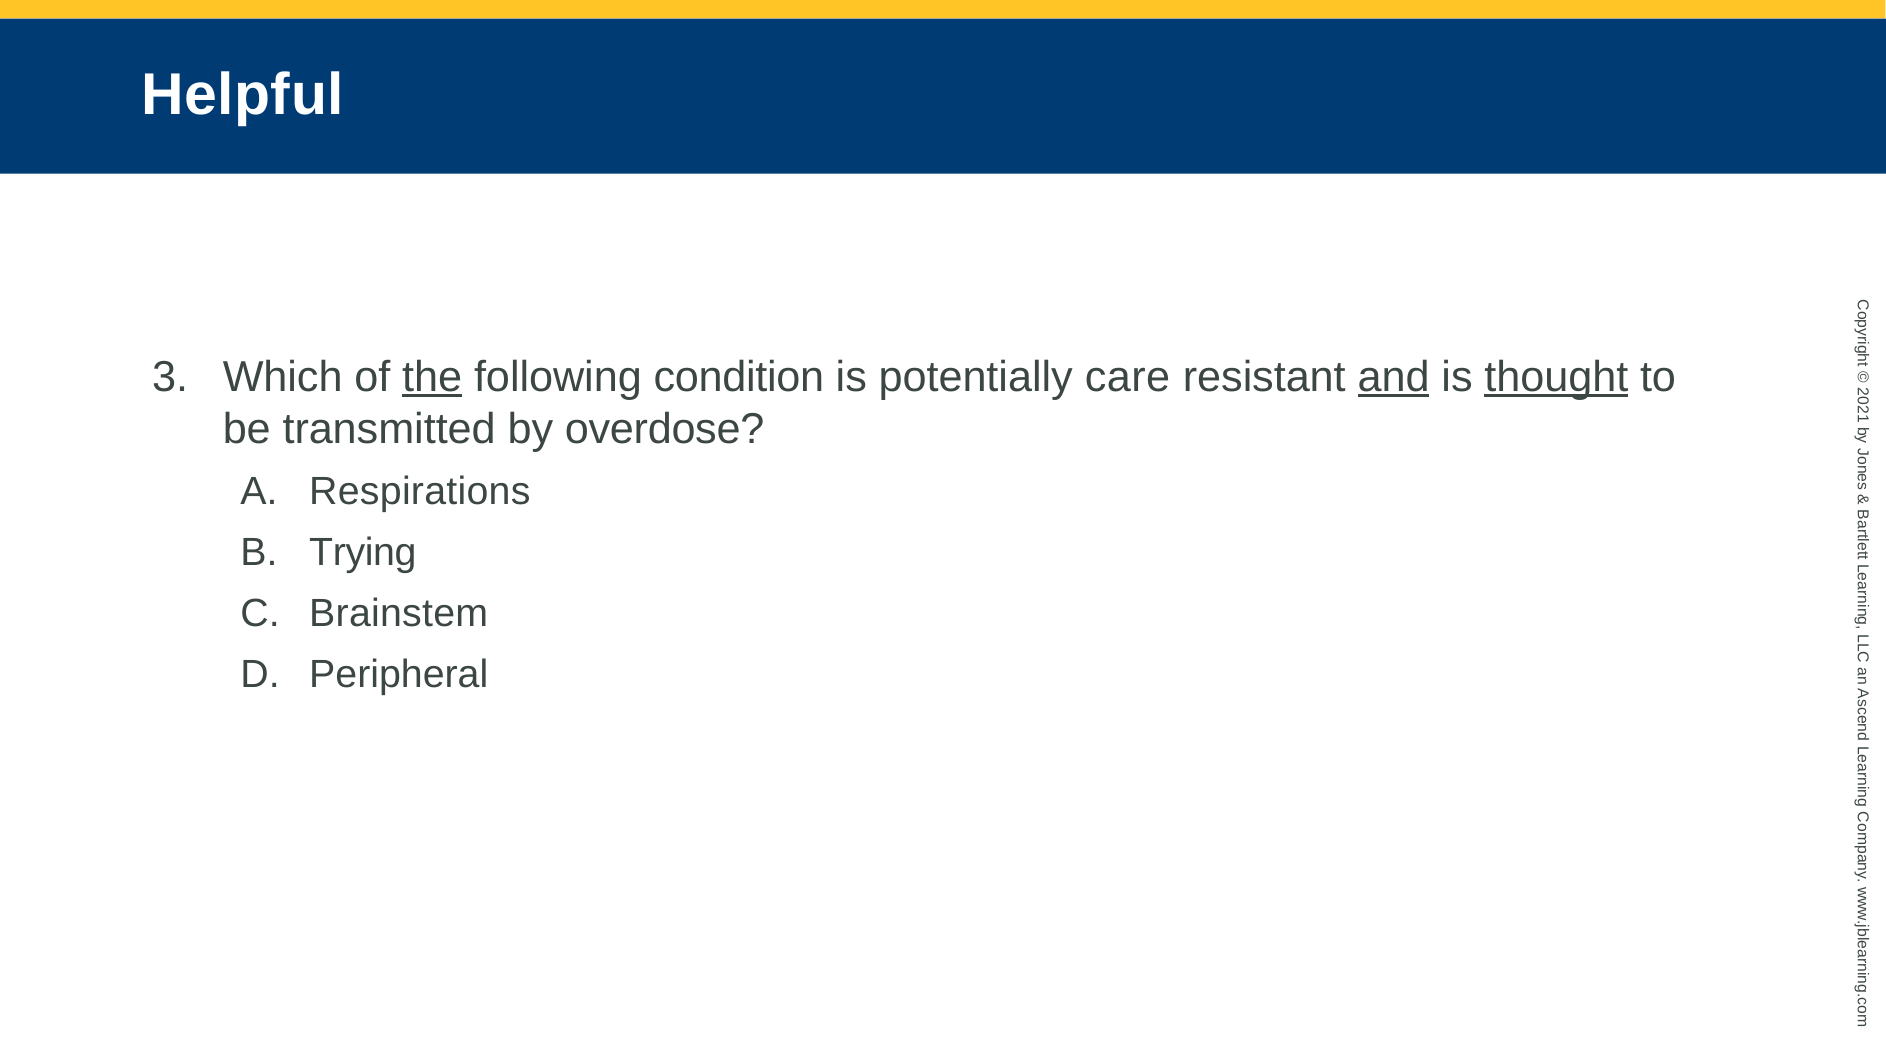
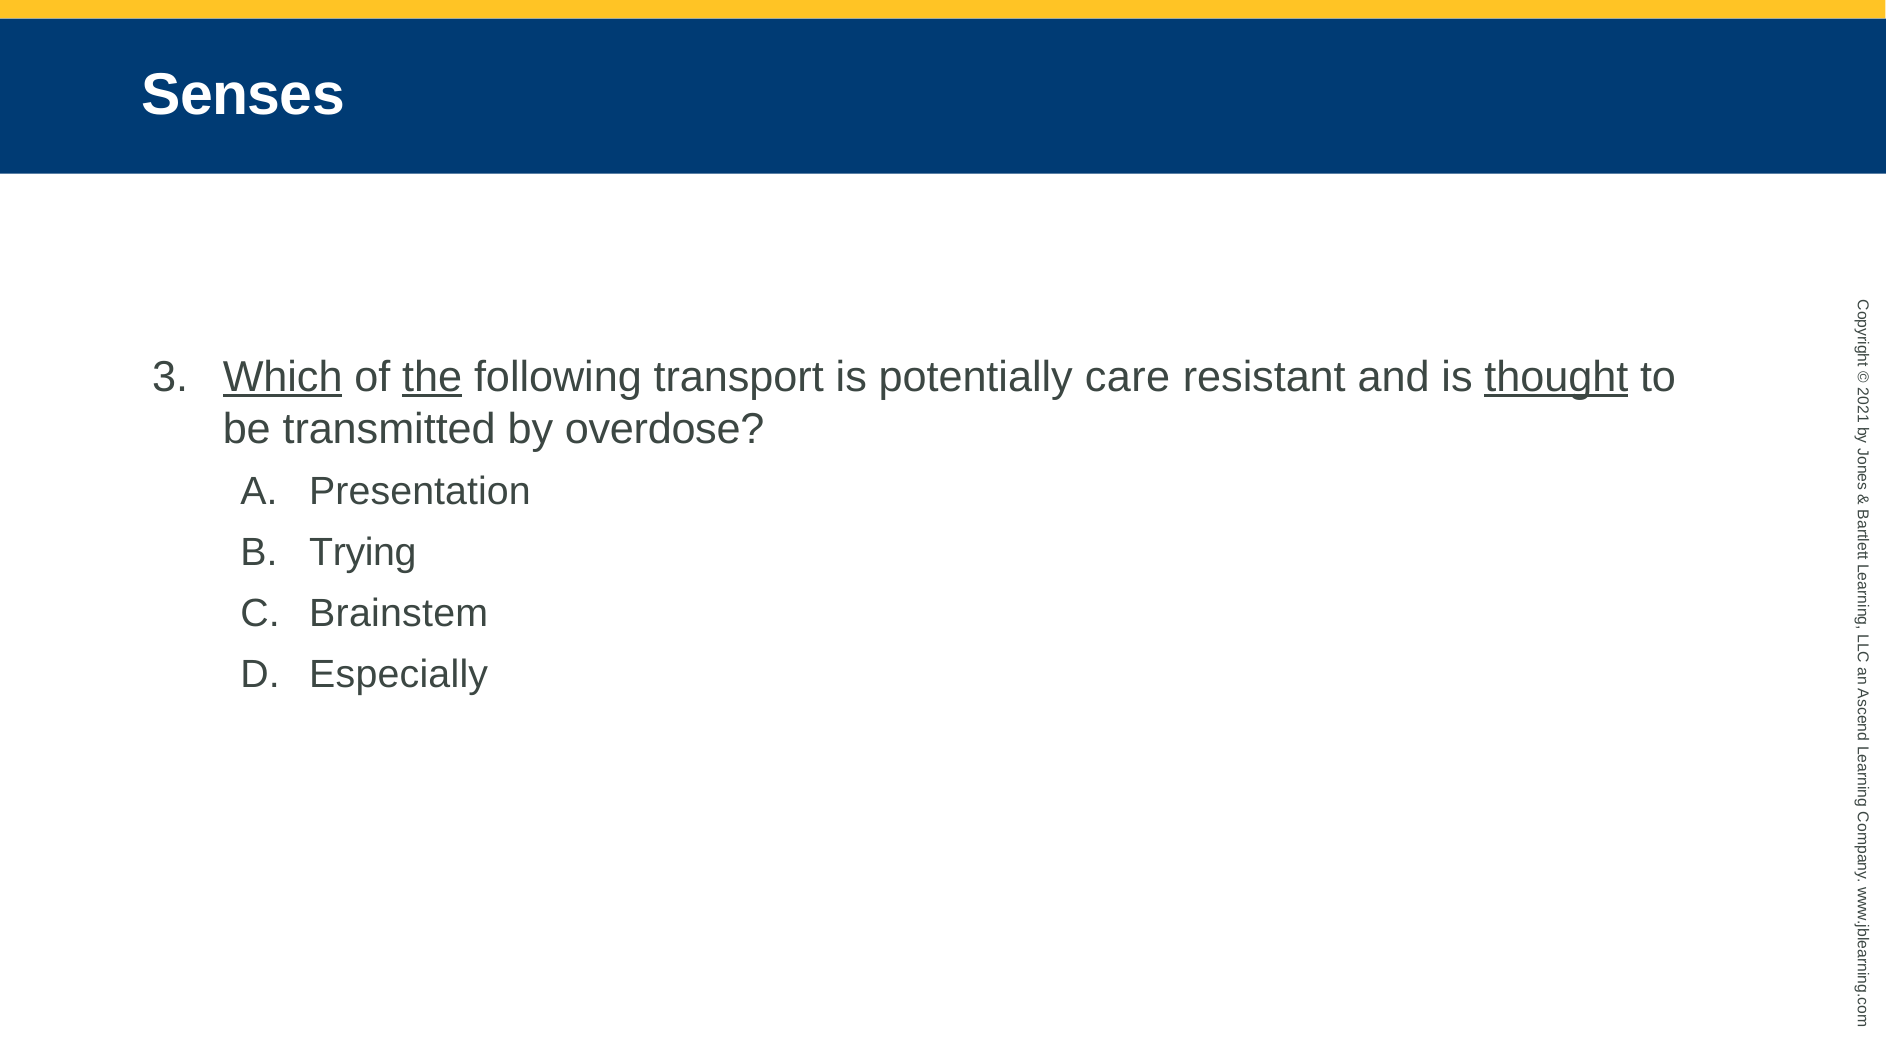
Helpful: Helpful -> Senses
Which underline: none -> present
condition: condition -> transport
and underline: present -> none
Respirations: Respirations -> Presentation
Peripheral: Peripheral -> Especially
